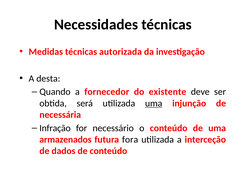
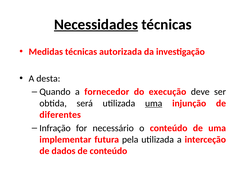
Necessidades underline: none -> present
existente: existente -> execução
necessária: necessária -> diferentes
armazenados: armazenados -> implementar
fora: fora -> pela
